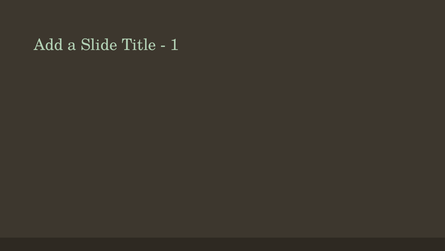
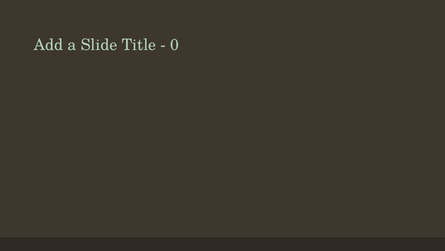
1: 1 -> 0
